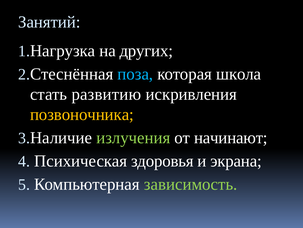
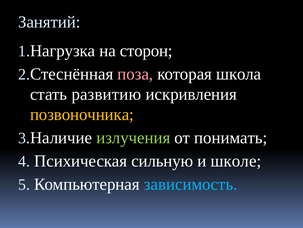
других: других -> сторон
поза colour: light blue -> pink
начинают: начинают -> понимать
здоровья: здоровья -> сильную
экрана: экрана -> школе
зависимость colour: light green -> light blue
